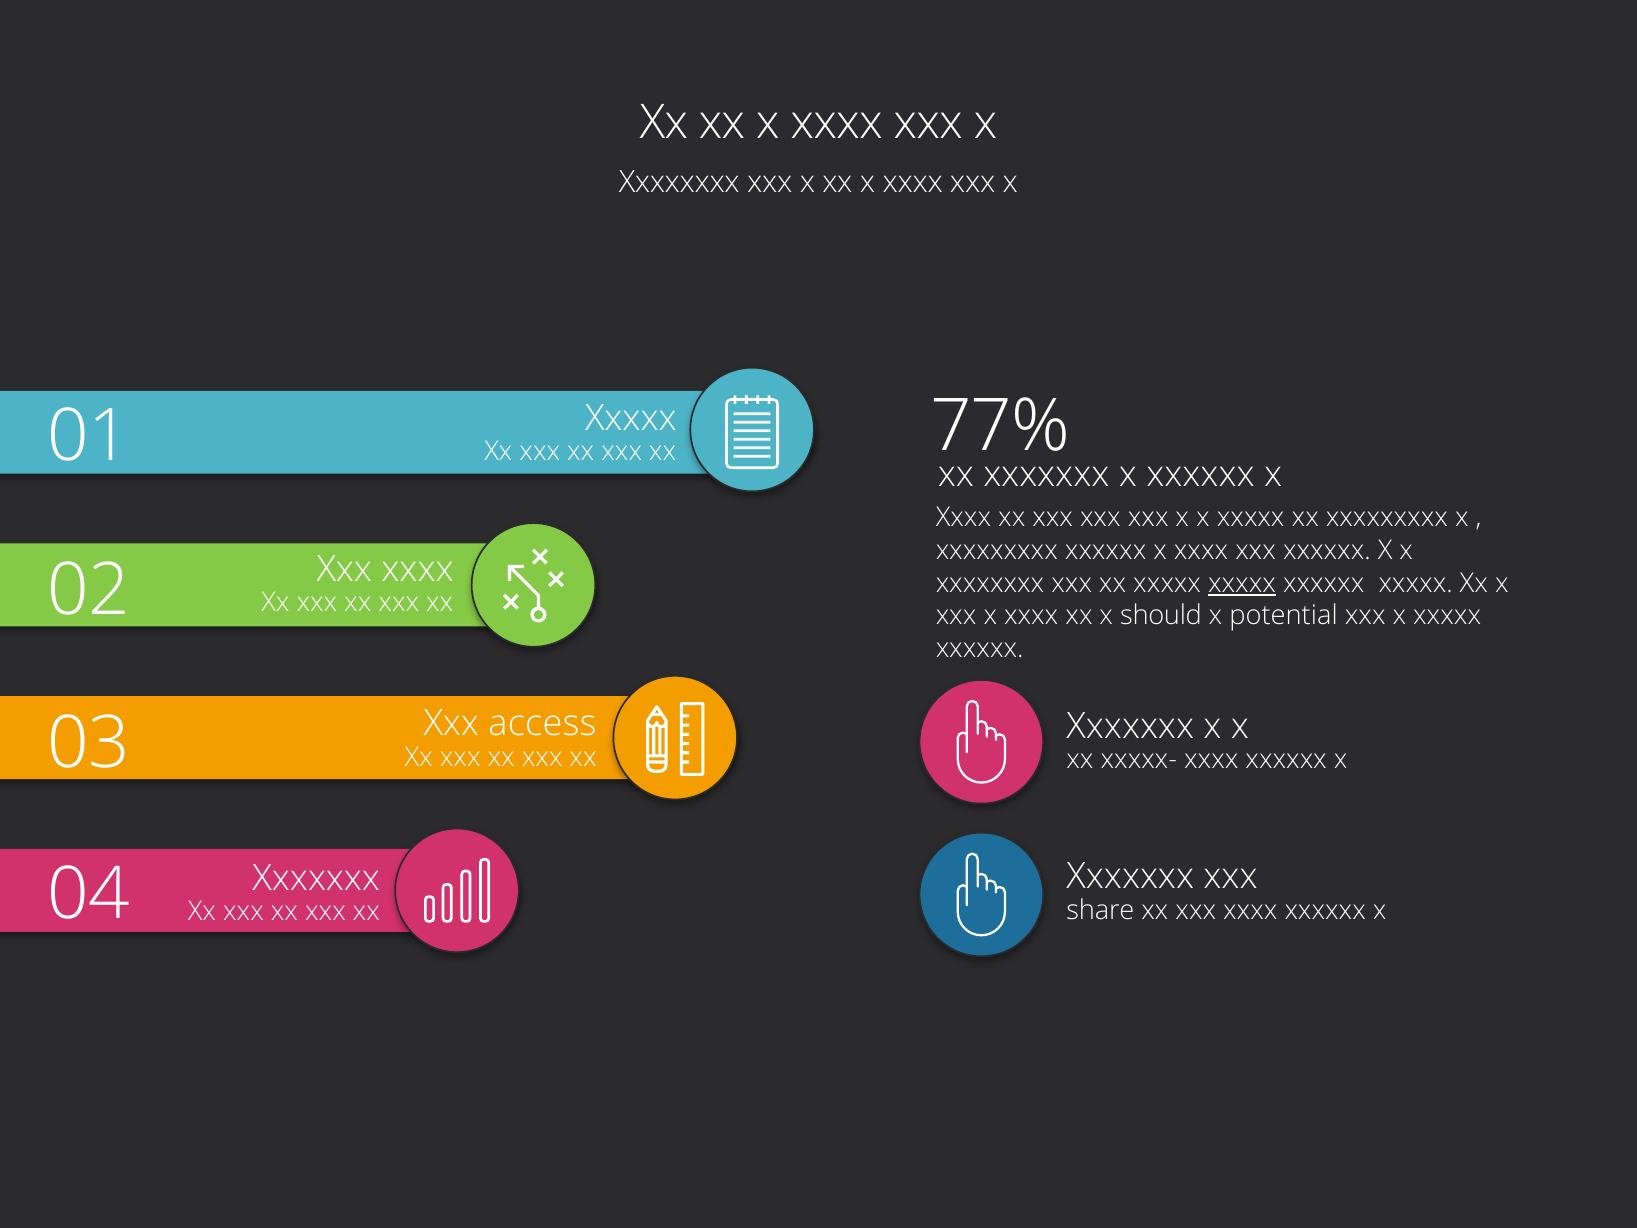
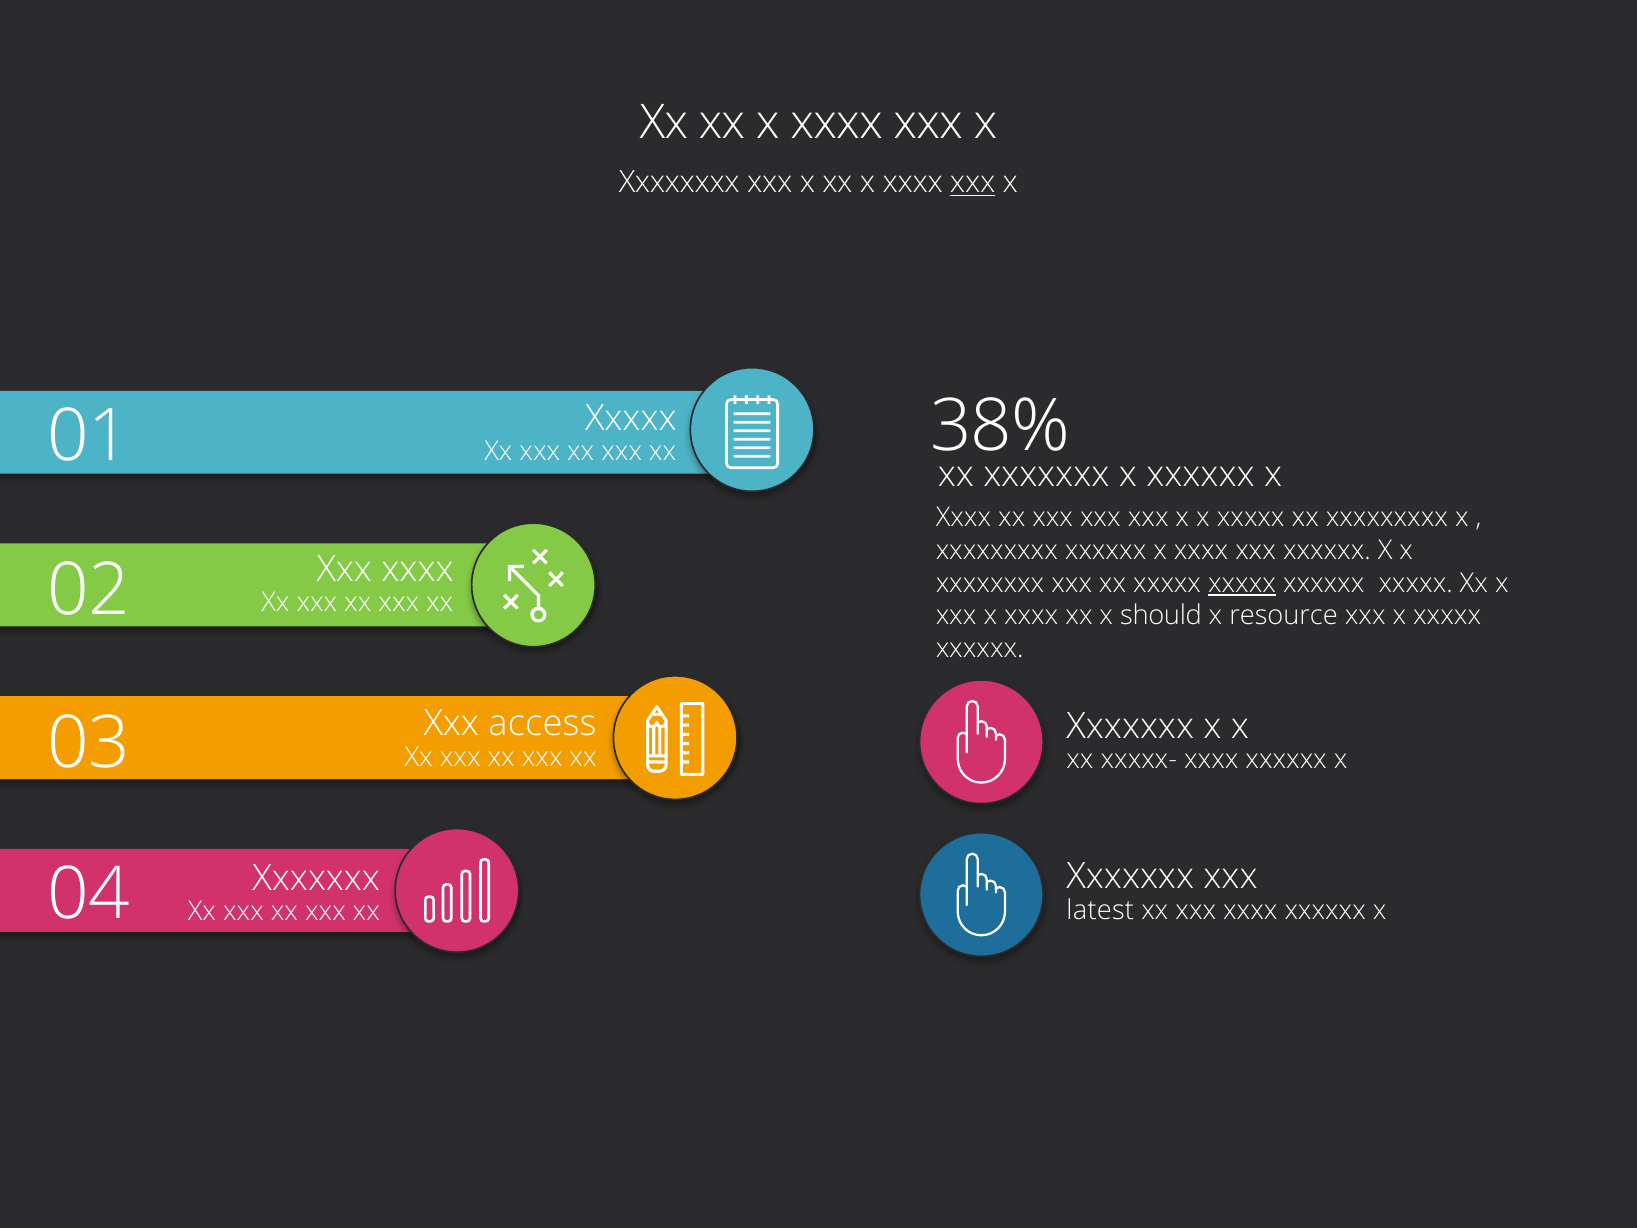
xxx at (973, 182) underline: none -> present
77%: 77% -> 38%
potential: potential -> resource
share: share -> latest
